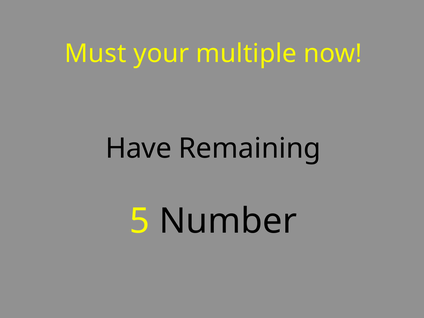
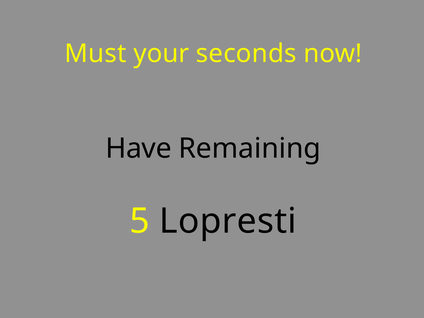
multiple: multiple -> seconds
Number: Number -> Lopresti
